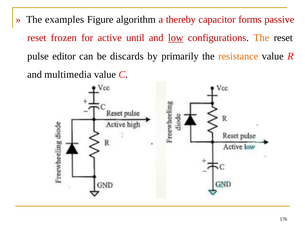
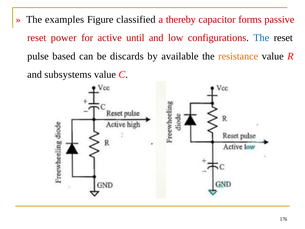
algorithm: algorithm -> classified
frozen: frozen -> power
low underline: present -> none
The at (261, 38) colour: orange -> blue
editor: editor -> based
primarily: primarily -> available
multimedia: multimedia -> subsystems
